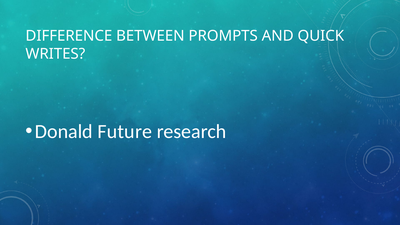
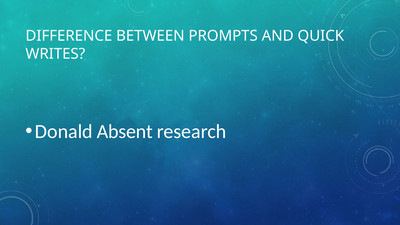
Future: Future -> Absent
